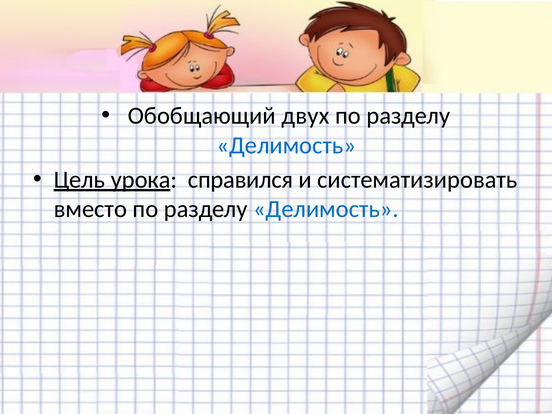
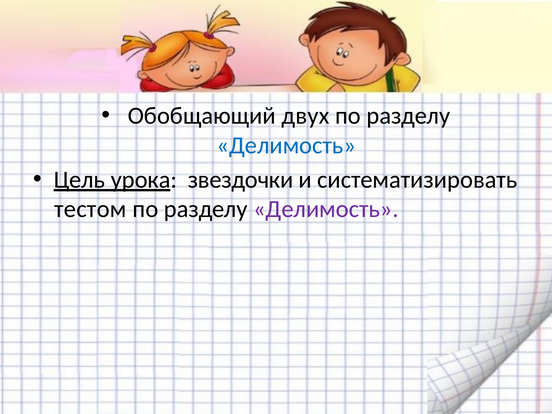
справился: справился -> звездочки
вместо: вместо -> тестом
Делимость at (326, 209) colour: blue -> purple
